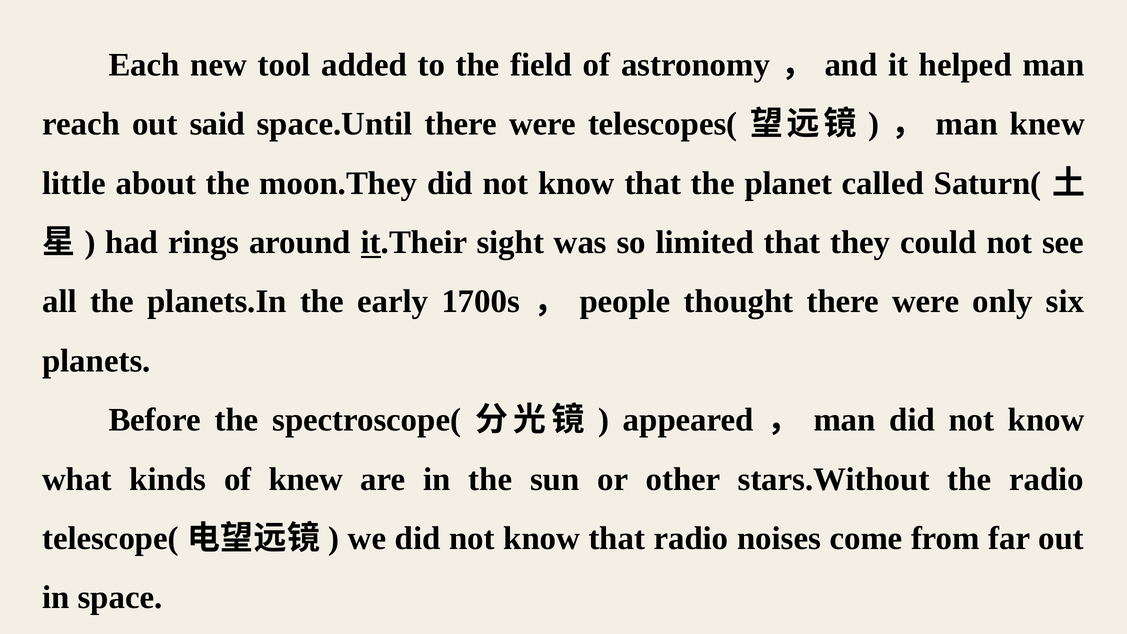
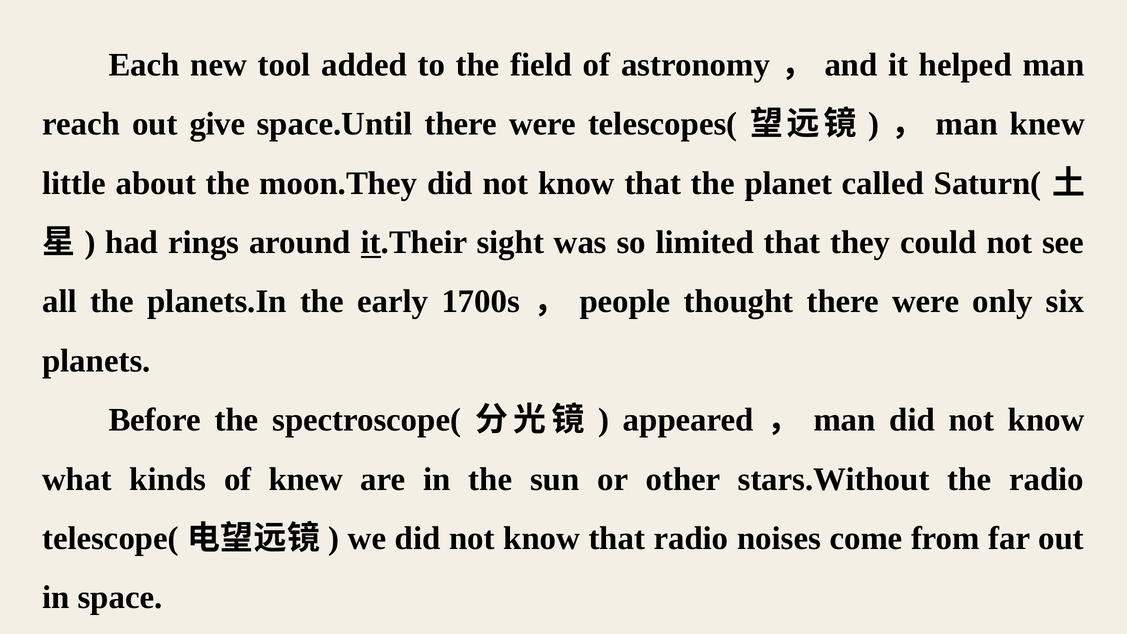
said: said -> give
